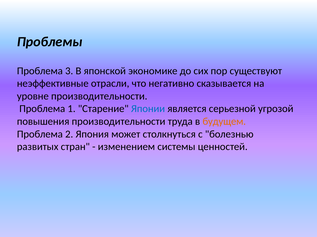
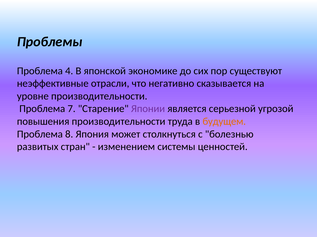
3: 3 -> 4
1: 1 -> 7
Японии colour: blue -> purple
2: 2 -> 8
